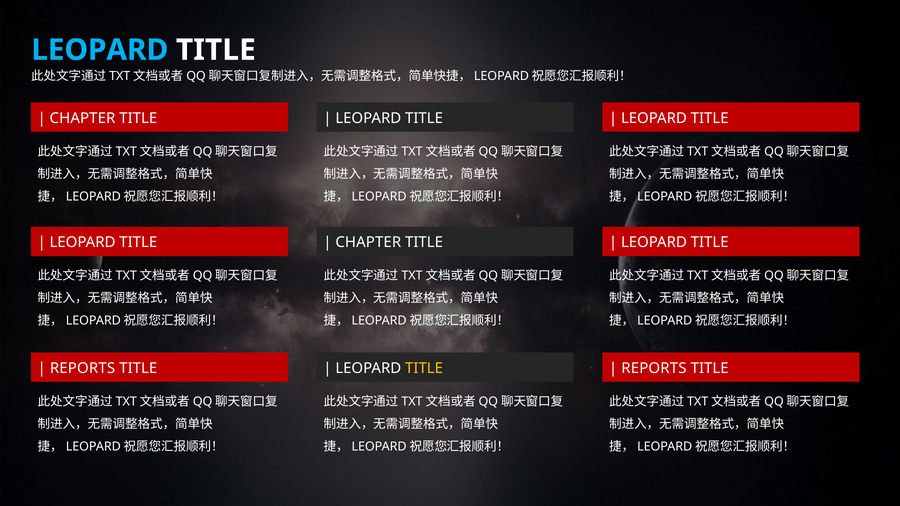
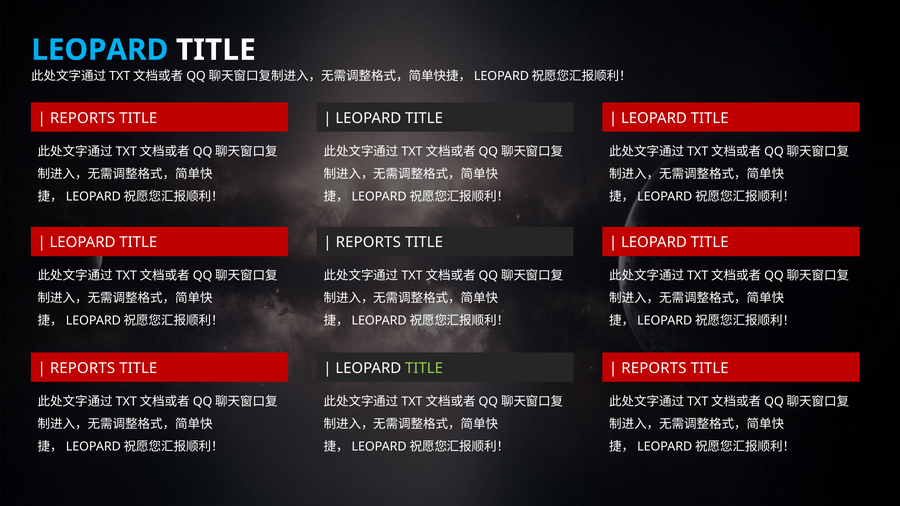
CHAPTER at (83, 118): CHAPTER -> REPORTS
CHAPTER at (368, 243): CHAPTER -> REPORTS
TITLE at (424, 368) colour: yellow -> light green
